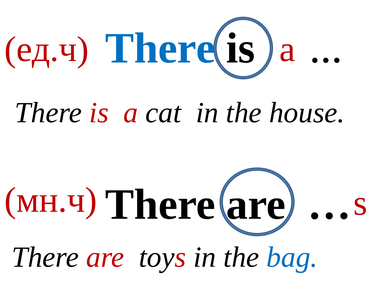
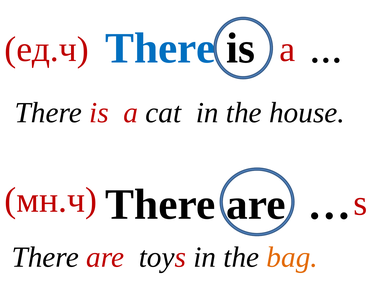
bag colour: blue -> orange
